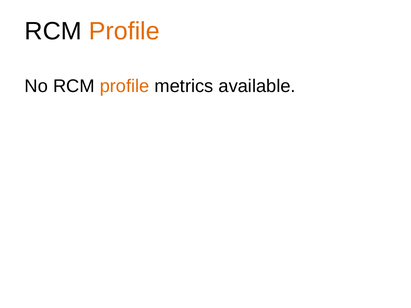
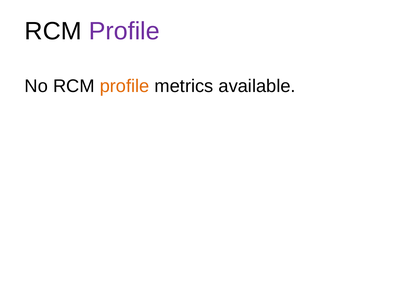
Profile at (124, 31) colour: orange -> purple
